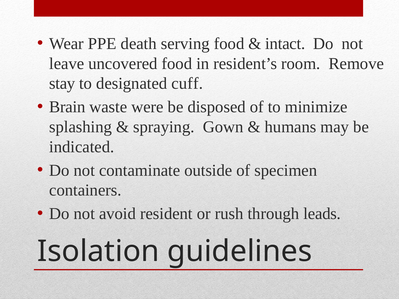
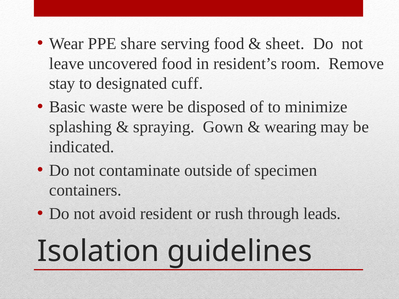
death: death -> share
intact: intact -> sheet
Brain: Brain -> Basic
humans: humans -> wearing
